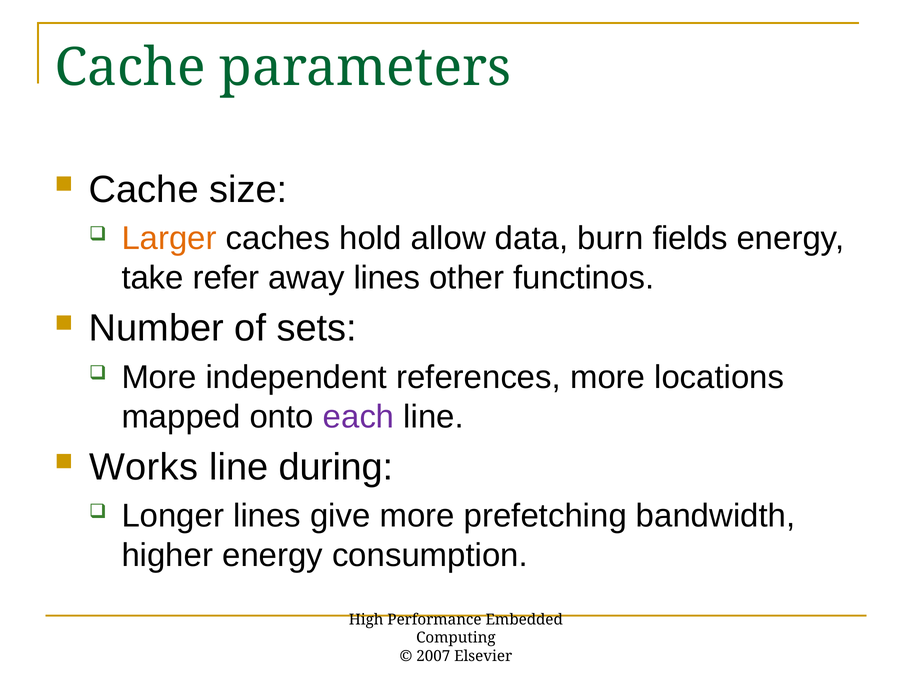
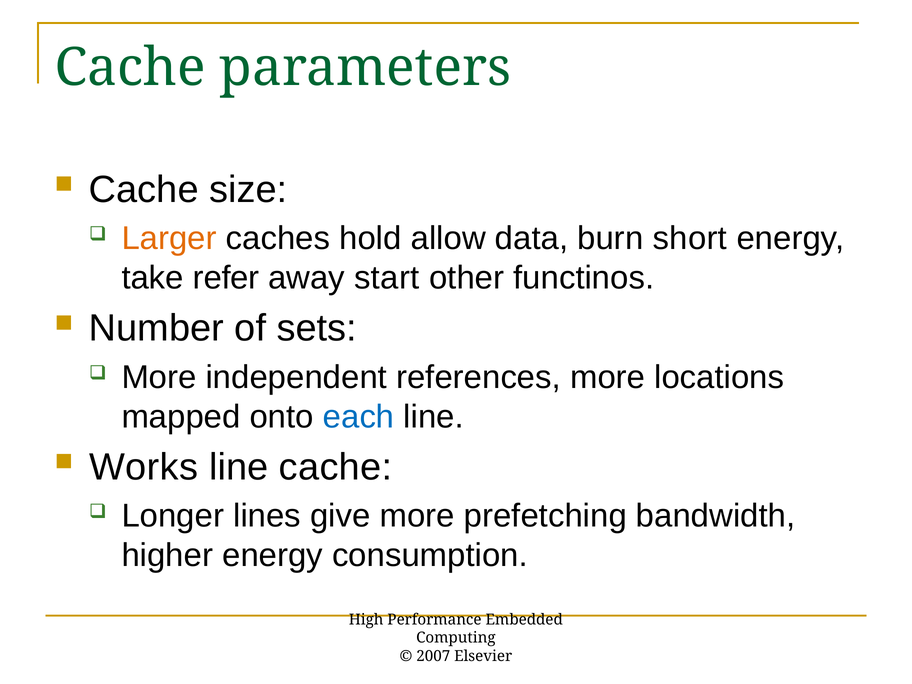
fields: fields -> short
away lines: lines -> start
each colour: purple -> blue
line during: during -> cache
